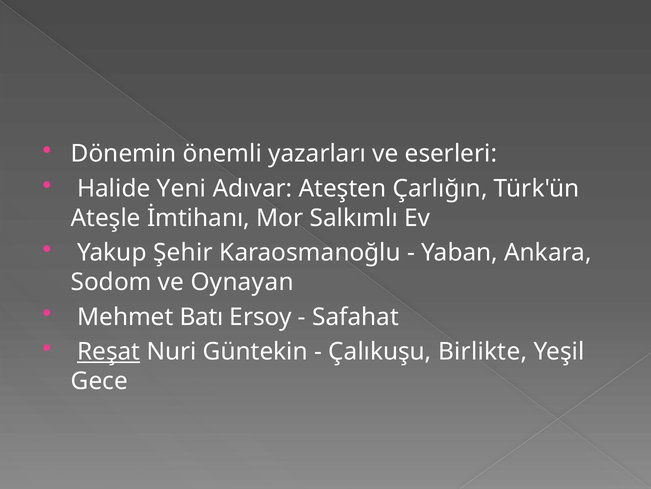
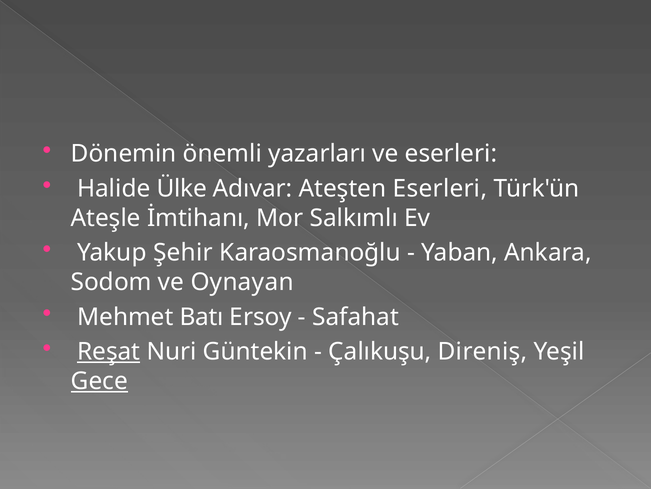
Yeni: Yeni -> Ülke
Ateşten Çarlığın: Çarlığın -> Eserleri
Birlikte: Birlikte -> Direniş
Gece underline: none -> present
